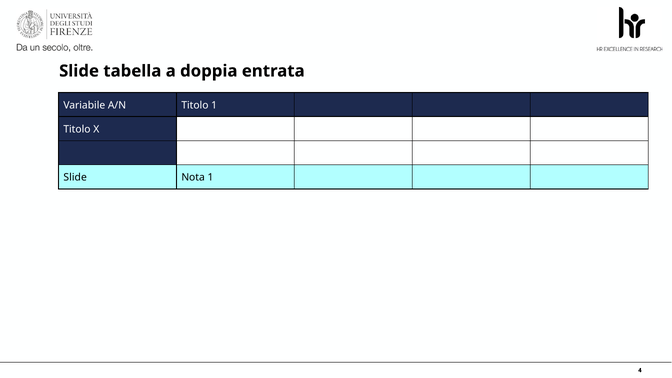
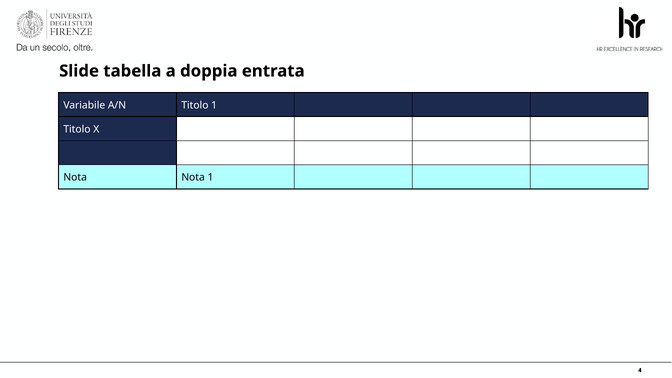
Slide at (75, 177): Slide -> Nota
